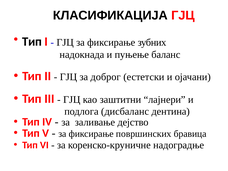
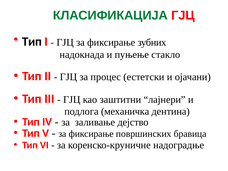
КЛАСИФИКАЦИЈА colour: black -> green
баланс: баланс -> стакло
доброг: доброг -> процес
дисбаланс: дисбаланс -> механичка
